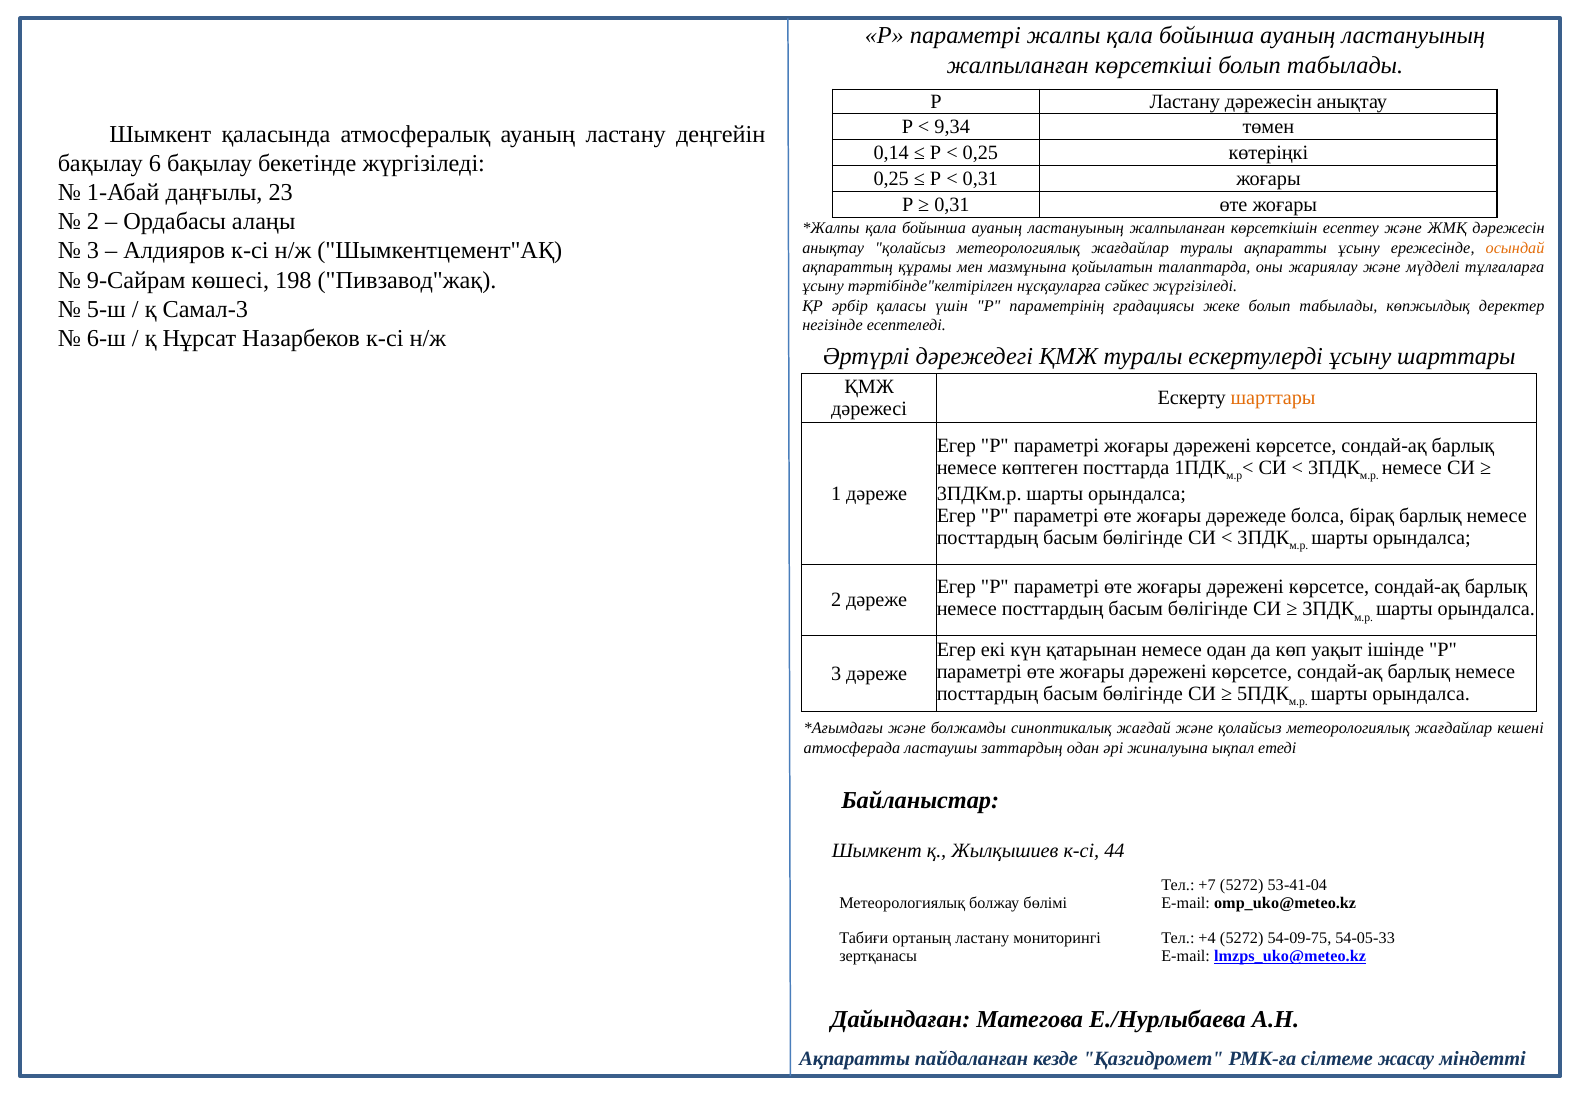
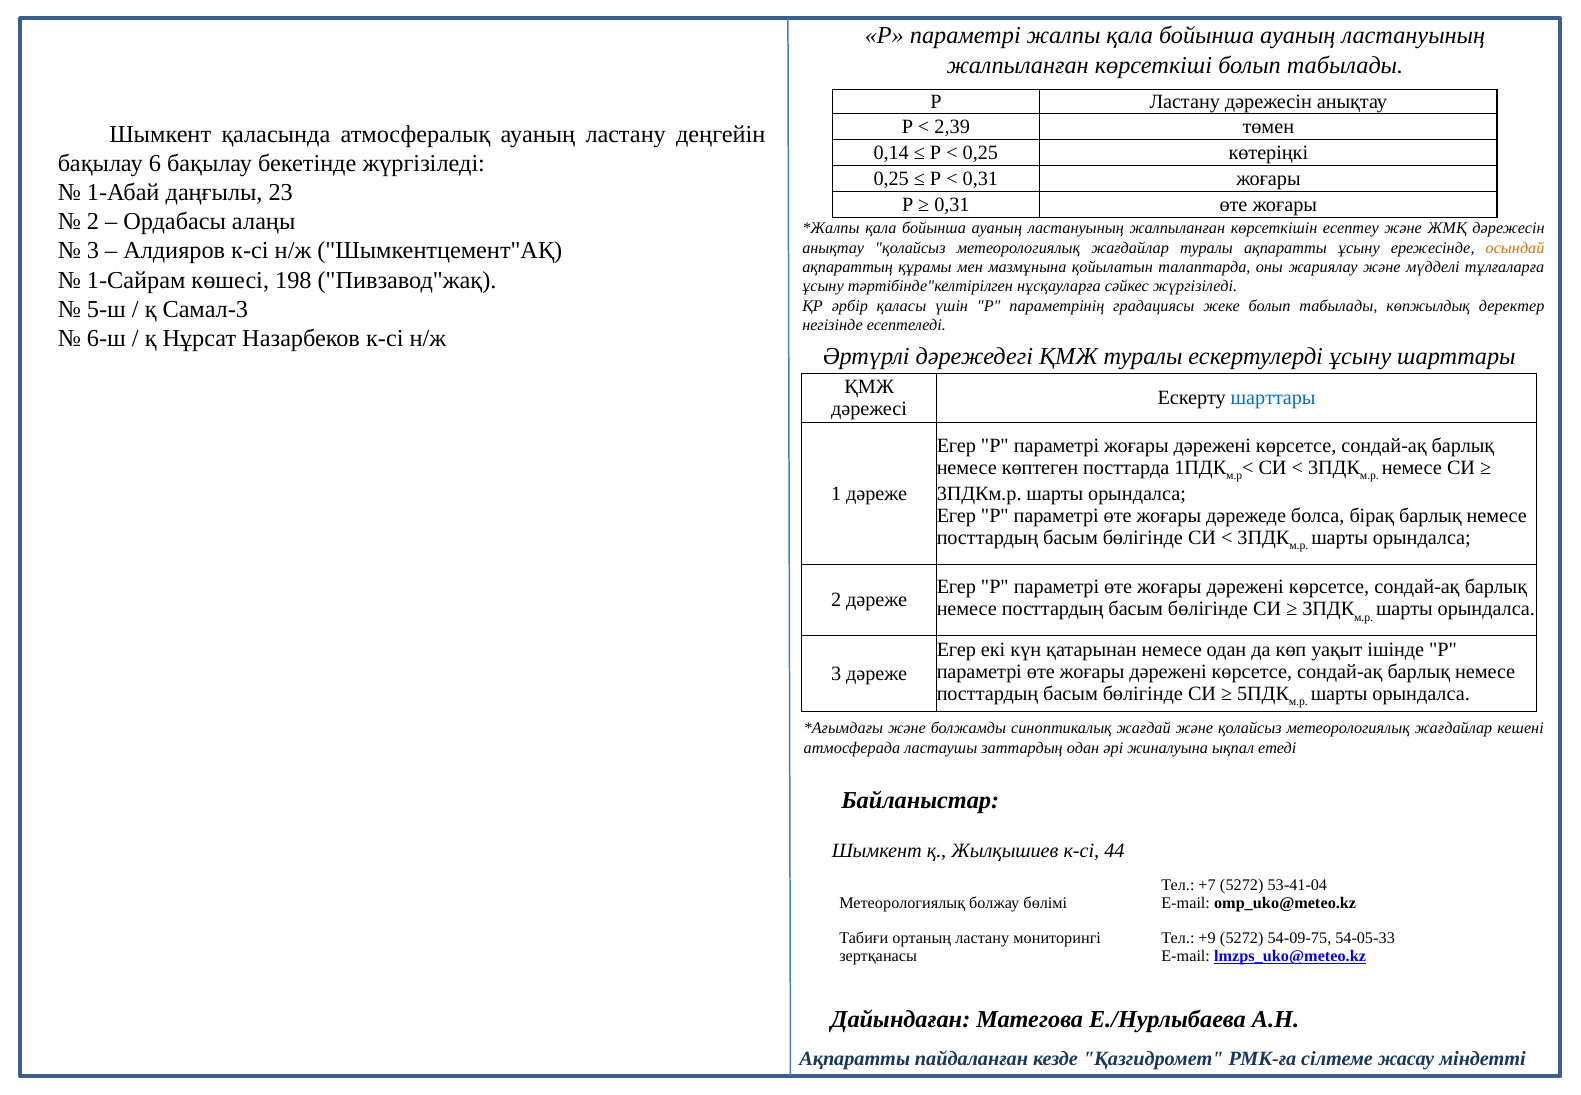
9,34: 9,34 -> 2,39
9-Сайрам: 9-Сайрам -> 1-Сайрам
шарттары at (1273, 398) colour: orange -> blue
+4: +4 -> +9
